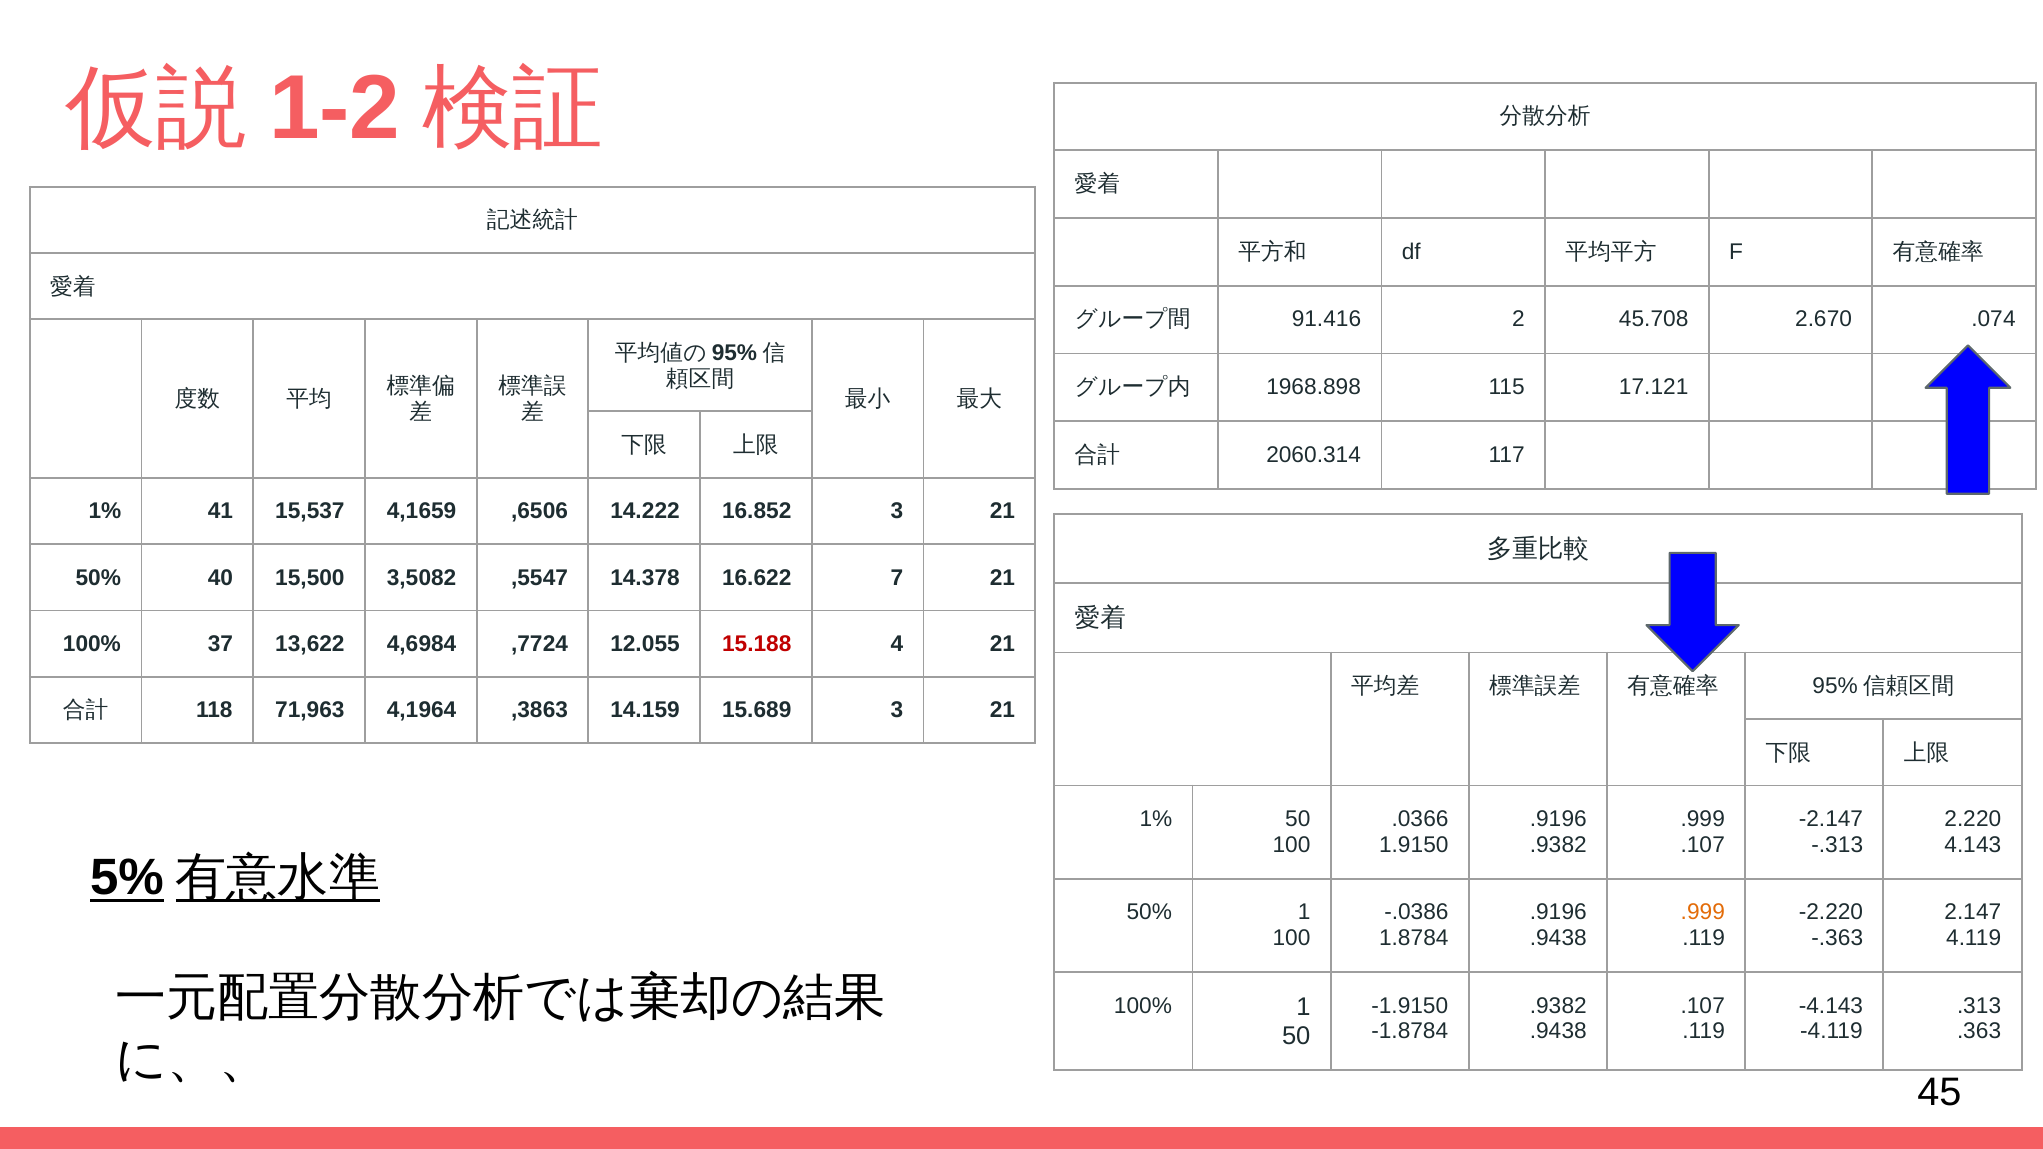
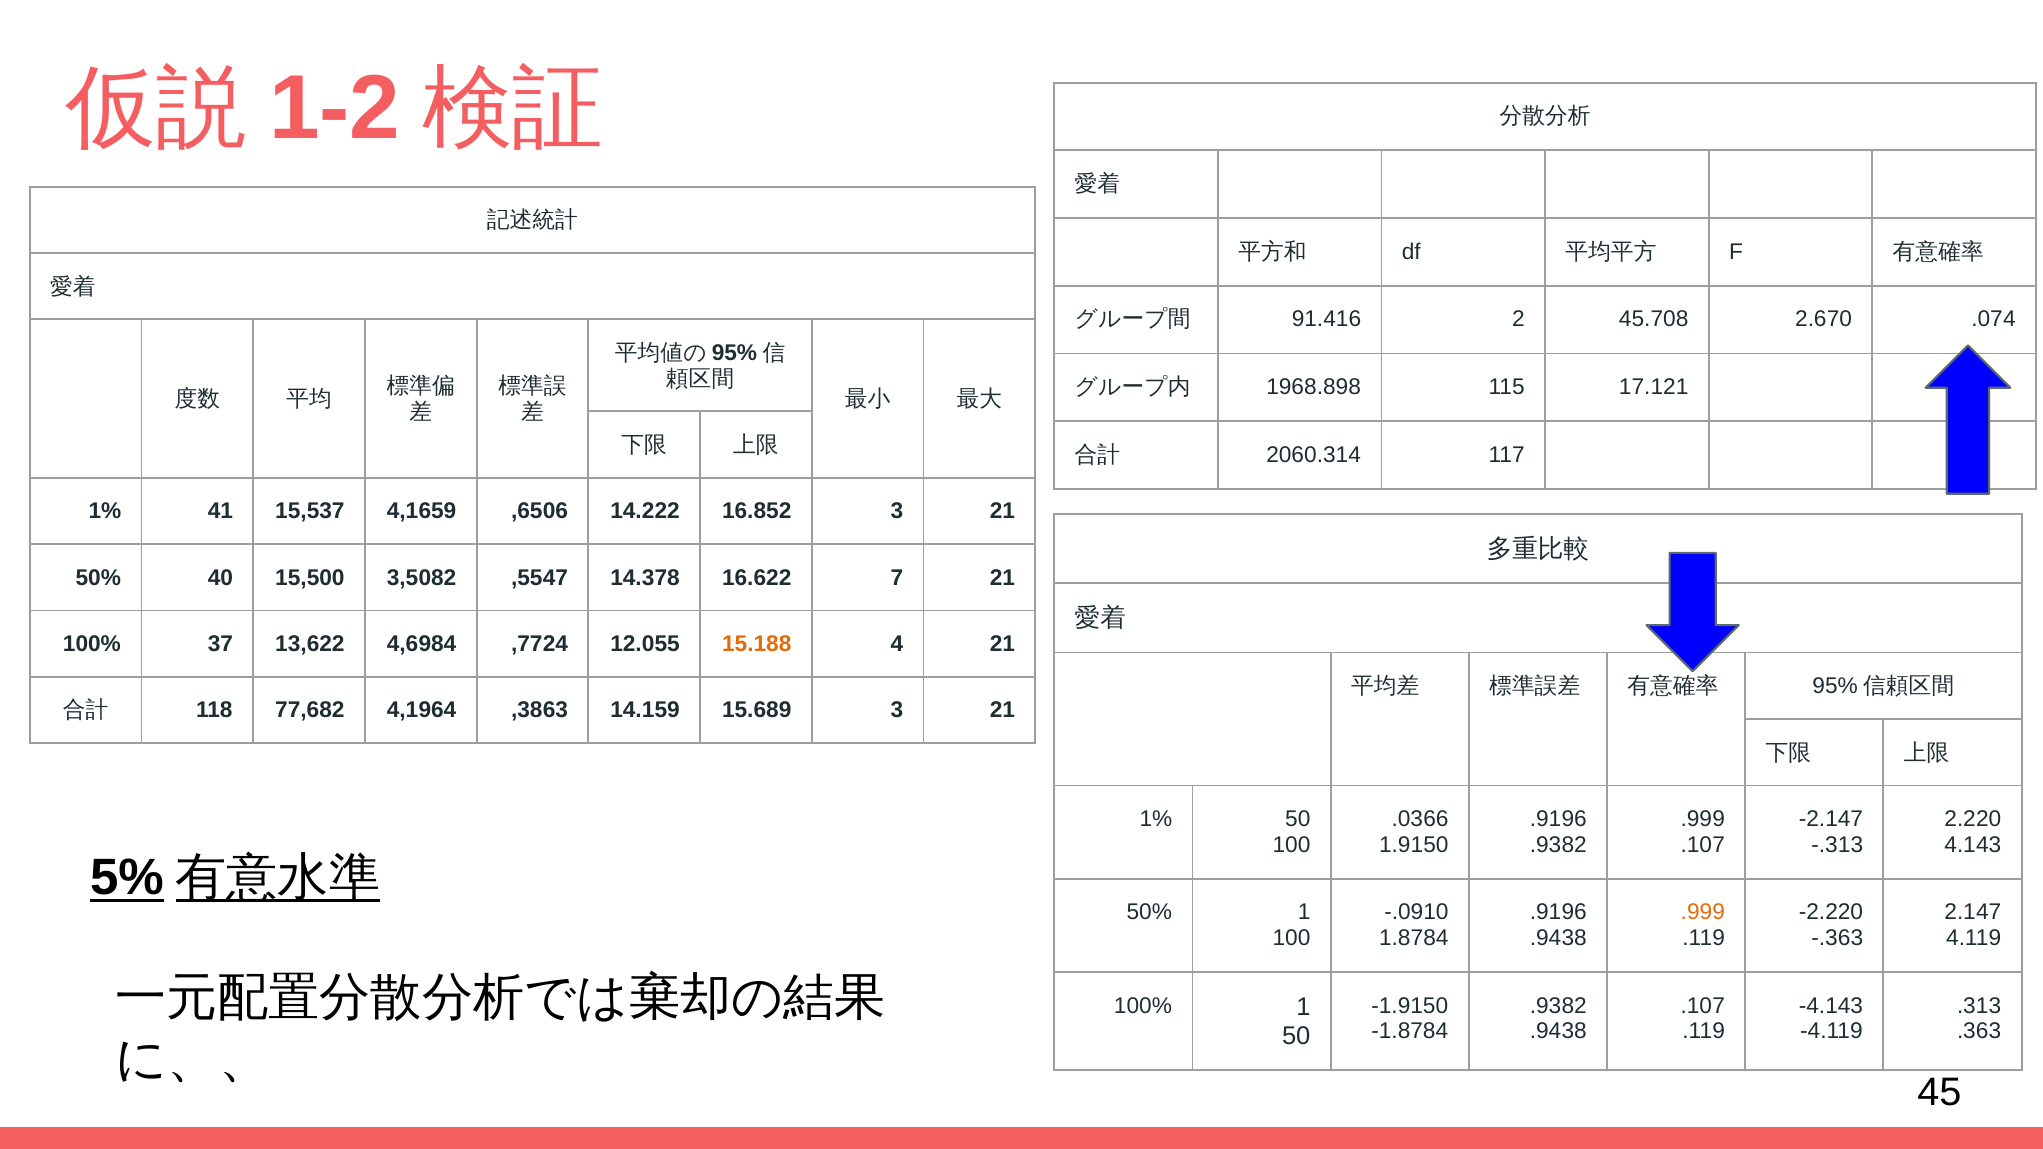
15.188 colour: red -> orange
71,963: 71,963 -> 77,682
-.0386: -.0386 -> -.0910
